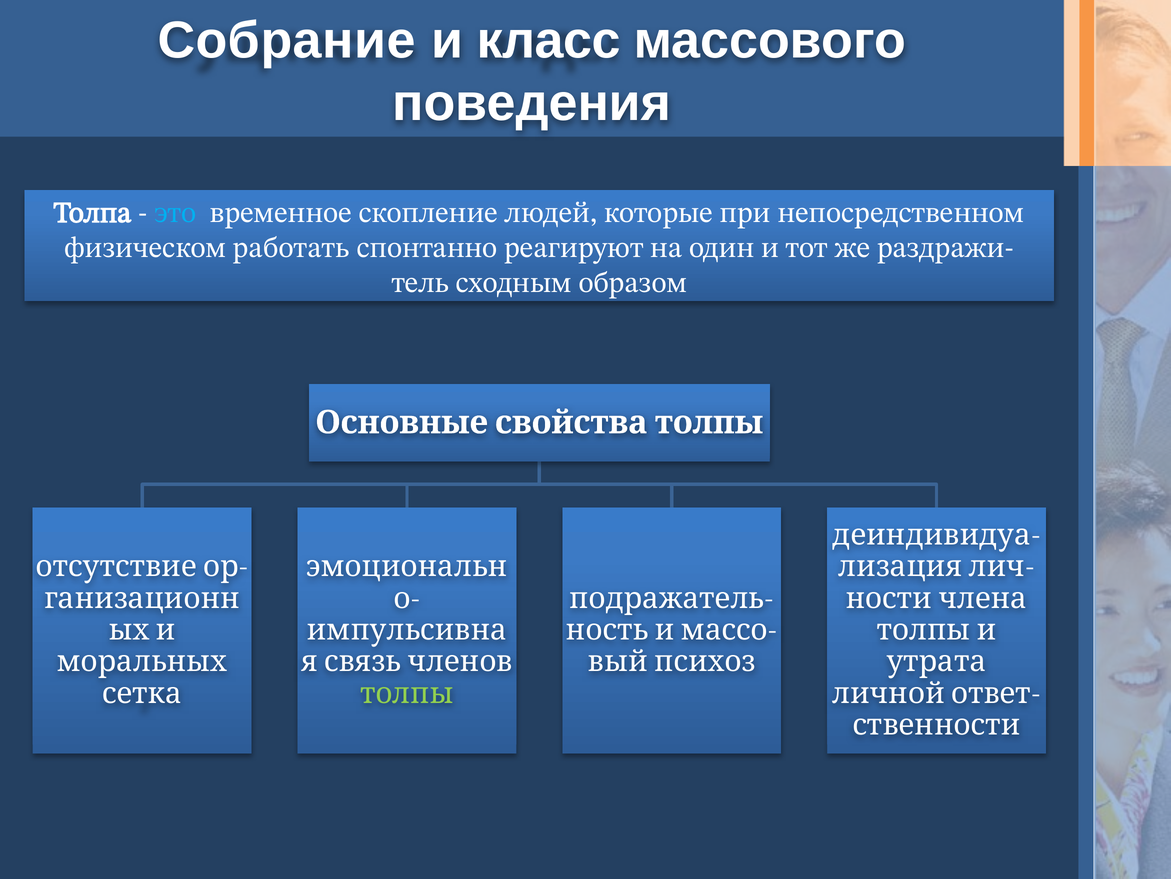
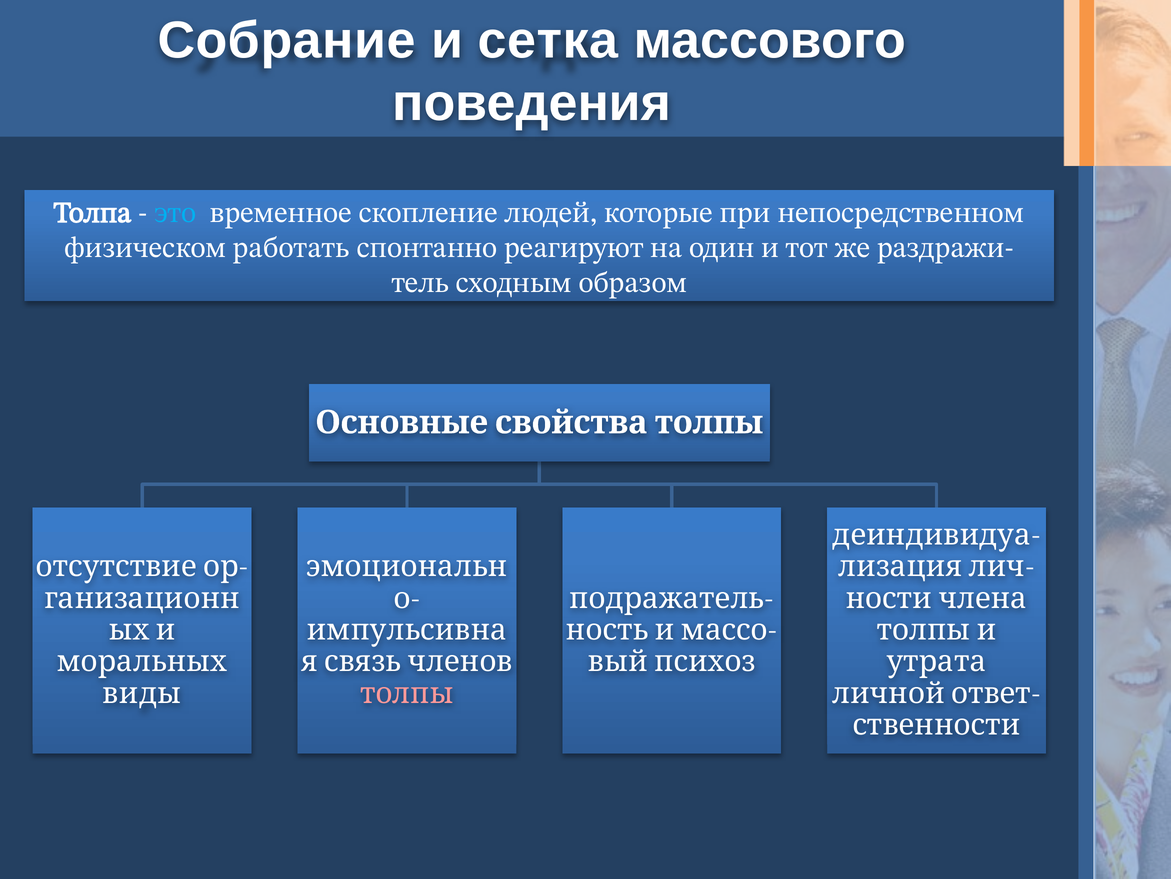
класс: класс -> сетка
сетка: сетка -> виды
толпы colour: light green -> pink
